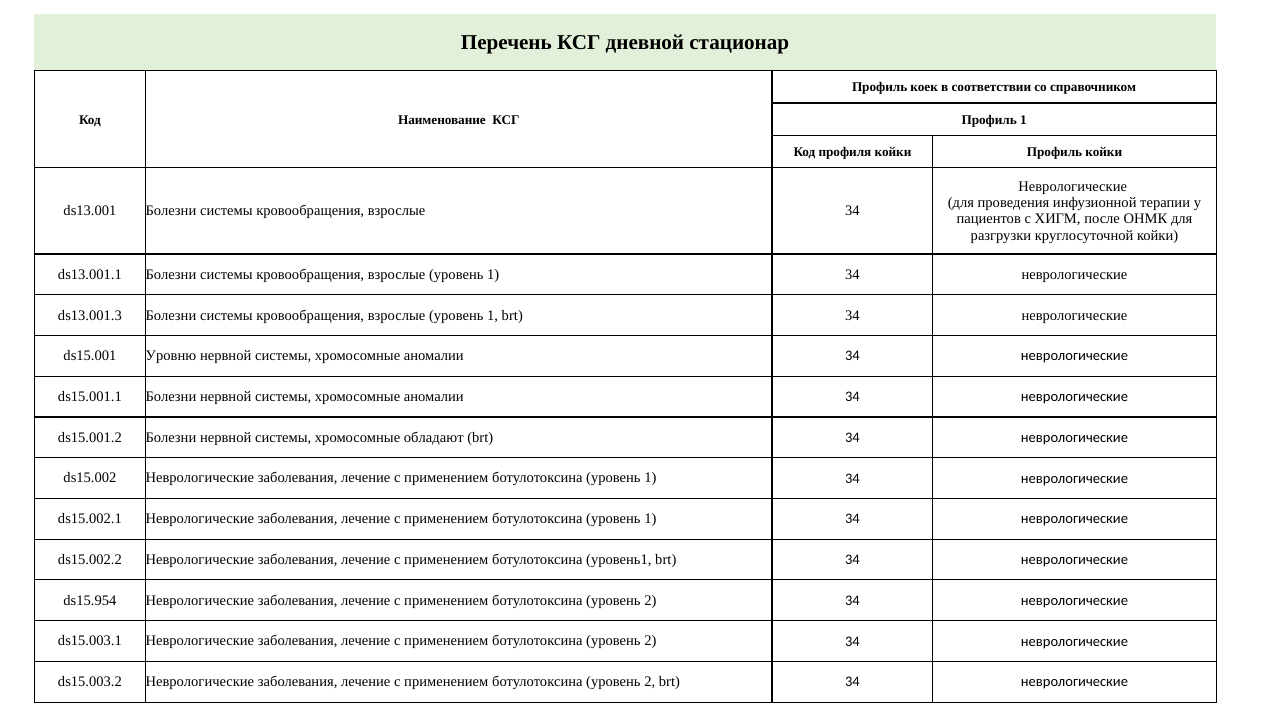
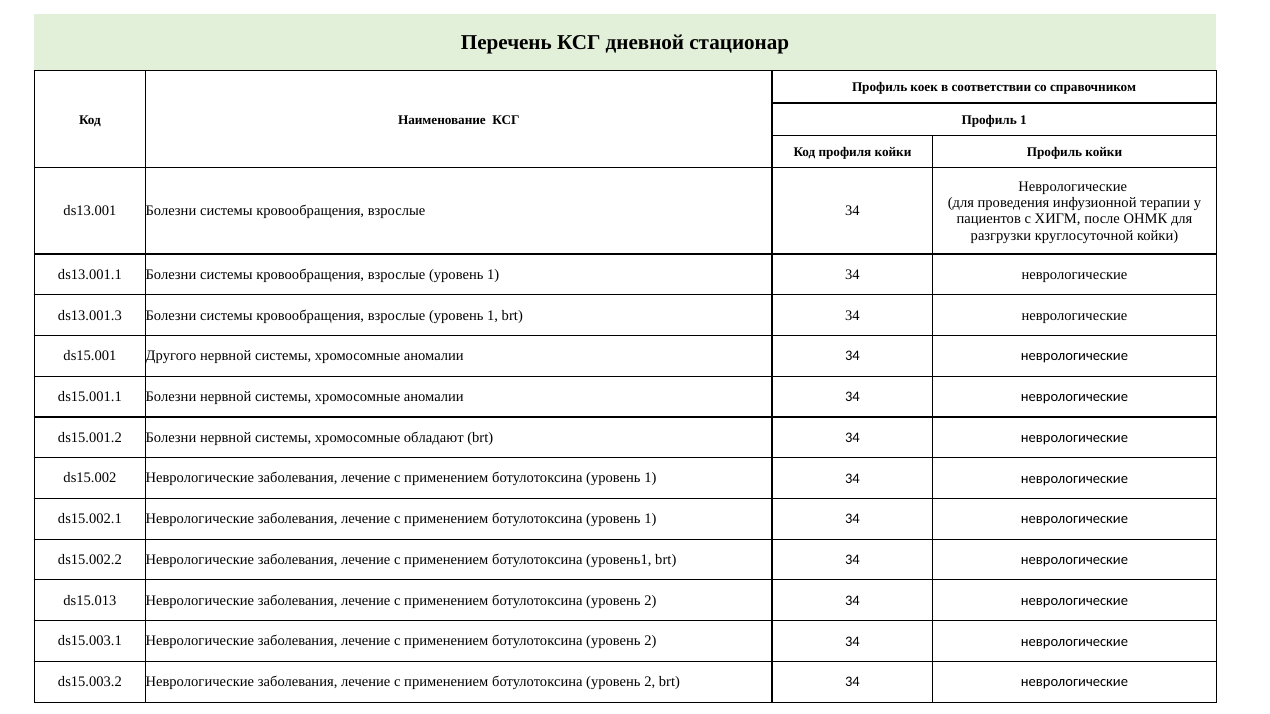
Уровню: Уровню -> Другого
ds15.954: ds15.954 -> ds15.013
